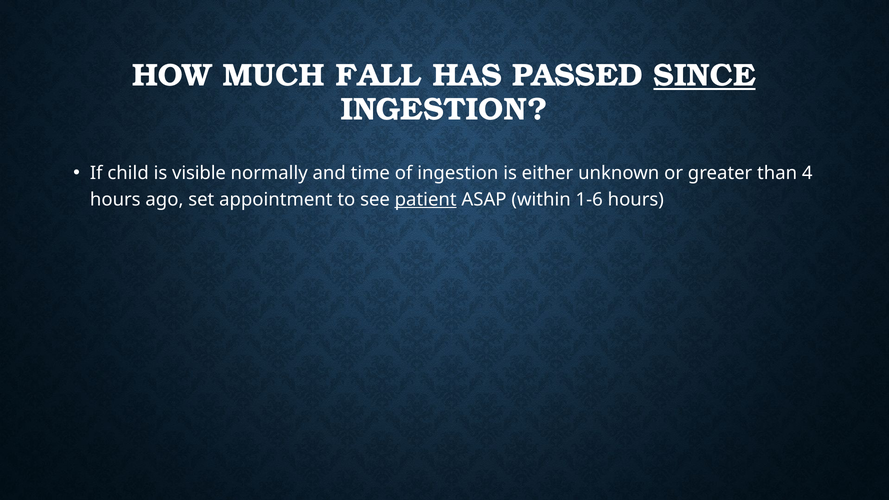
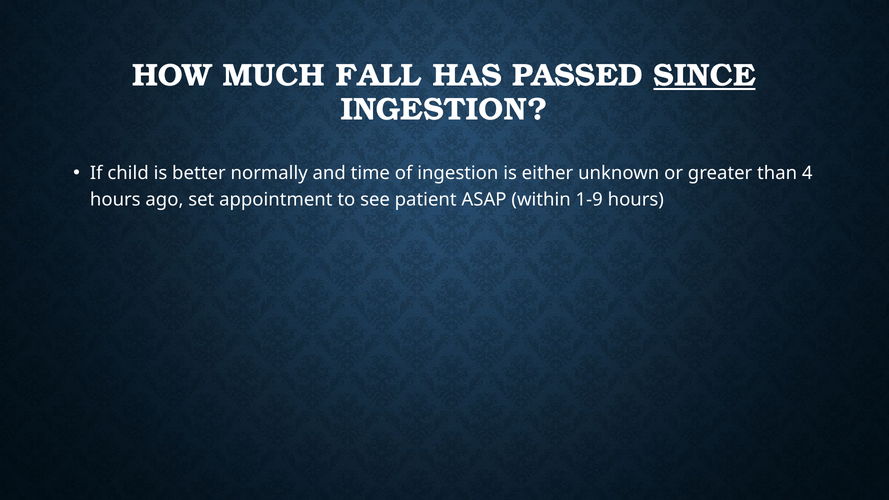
visible: visible -> better
patient underline: present -> none
1-6: 1-6 -> 1-9
